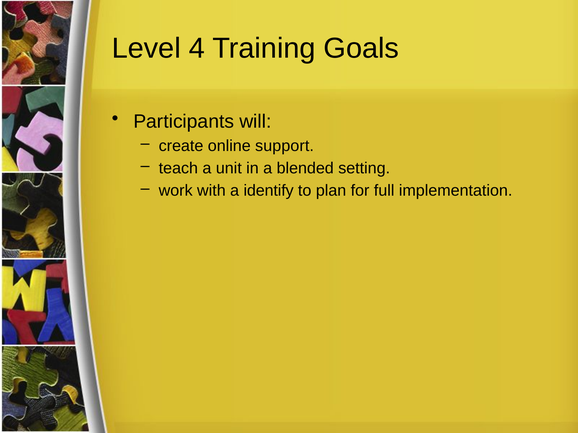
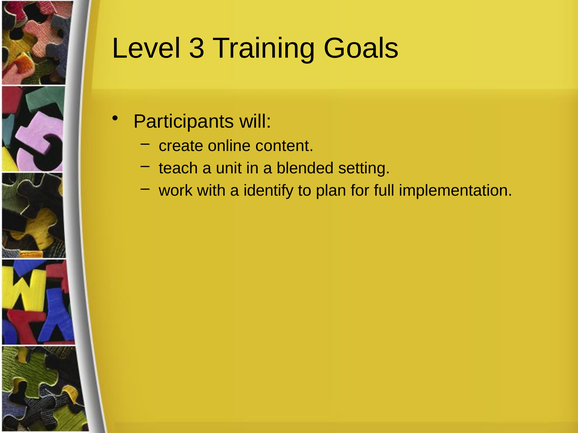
4: 4 -> 3
support: support -> content
